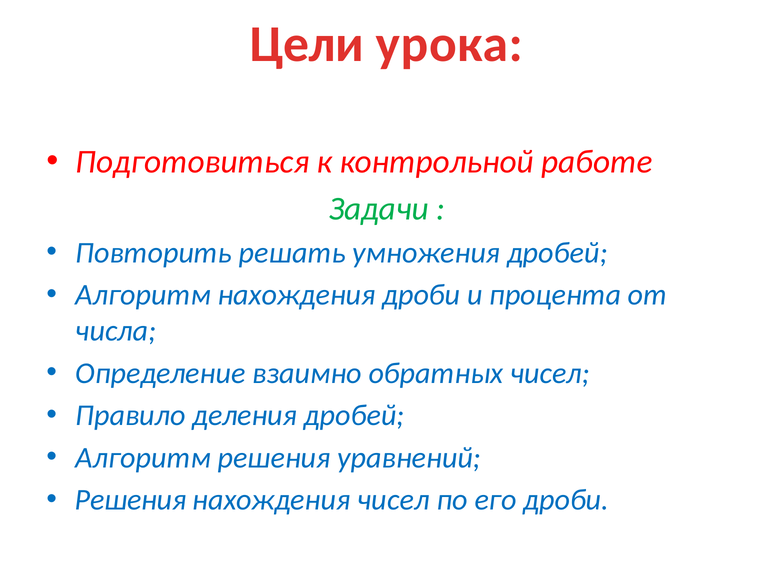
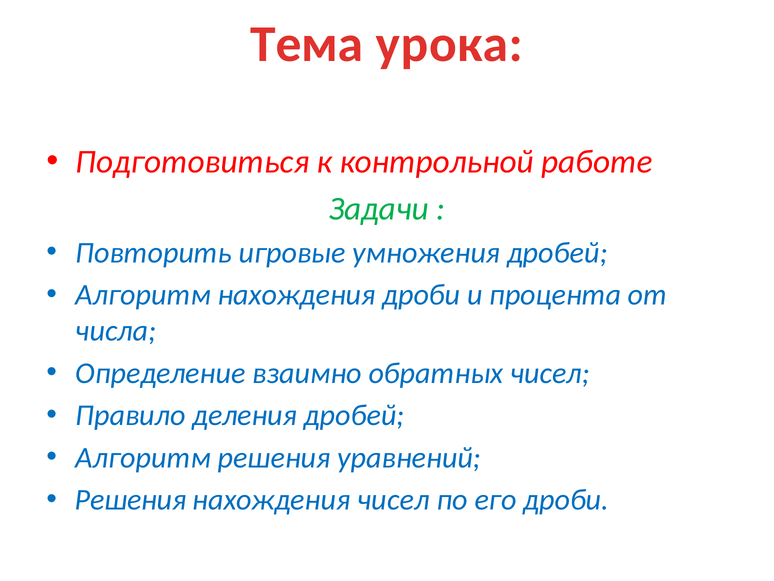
Цели: Цели -> Тема
решать: решать -> игровые
